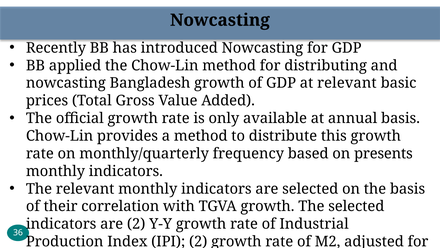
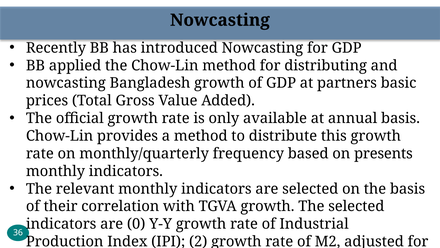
at relevant: relevant -> partners
are 2: 2 -> 0
